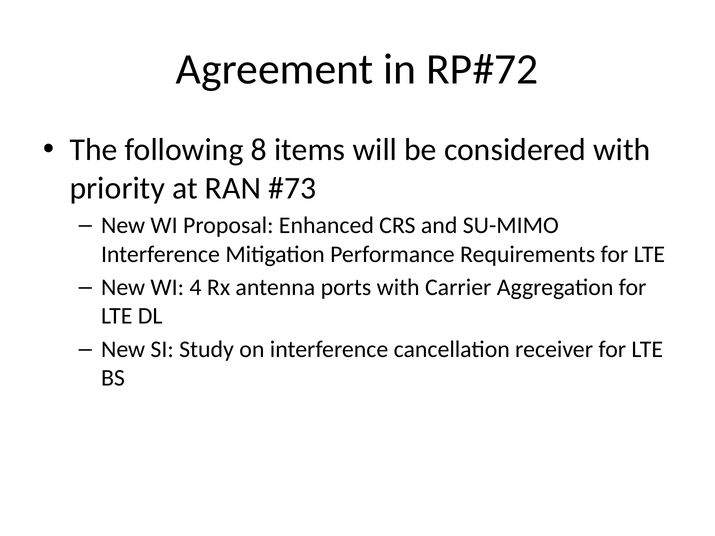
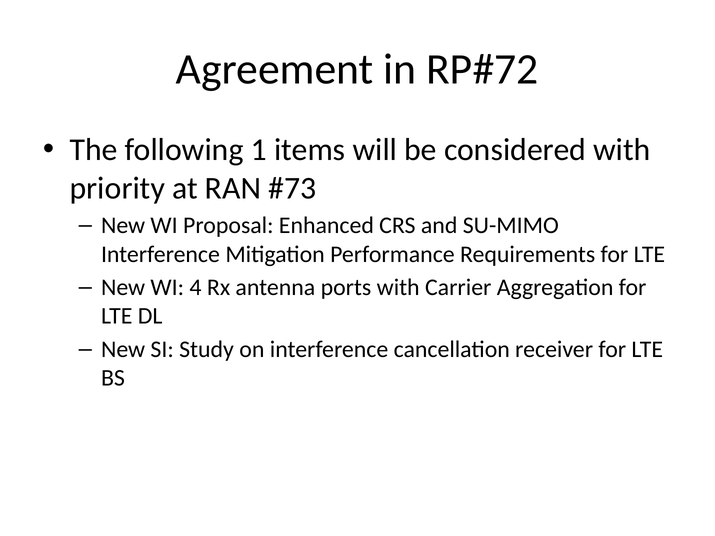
8: 8 -> 1
